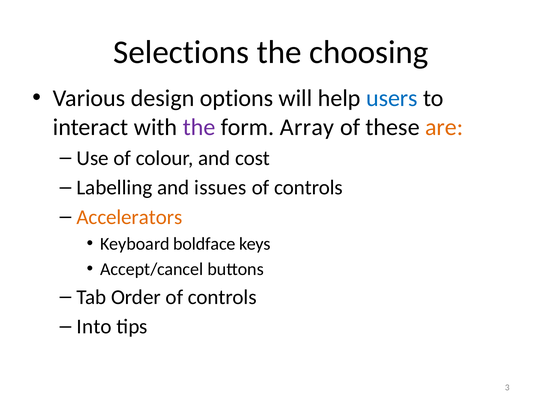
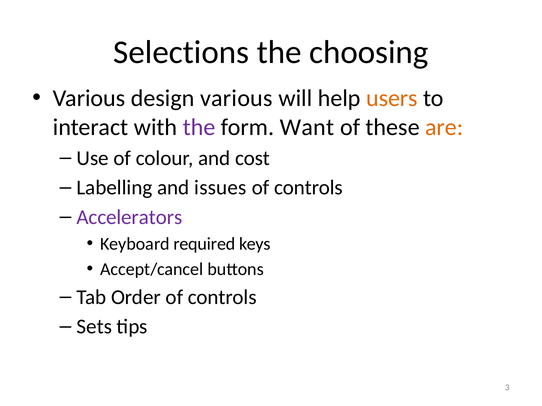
design options: options -> various
users colour: blue -> orange
Array: Array -> Want
Accelerators colour: orange -> purple
boldface: boldface -> required
Into: Into -> Sets
